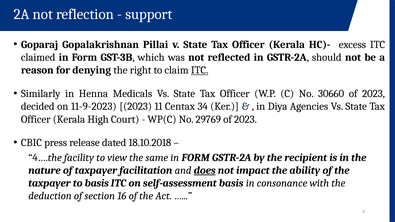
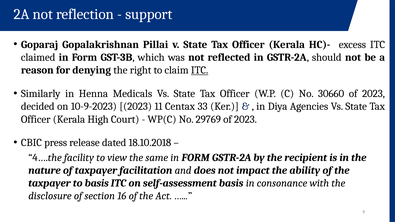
11-9-2023: 11-9-2023 -> 10-9-2023
34: 34 -> 33
does underline: present -> none
deduction: deduction -> disclosure
